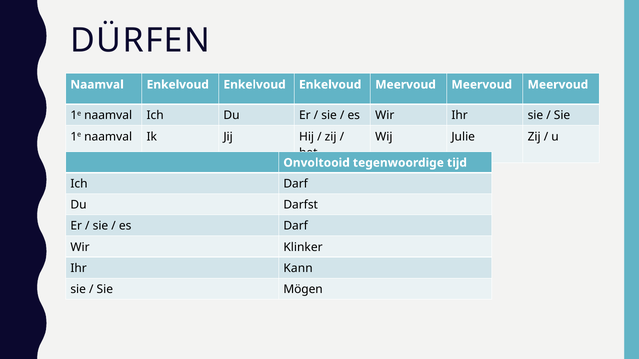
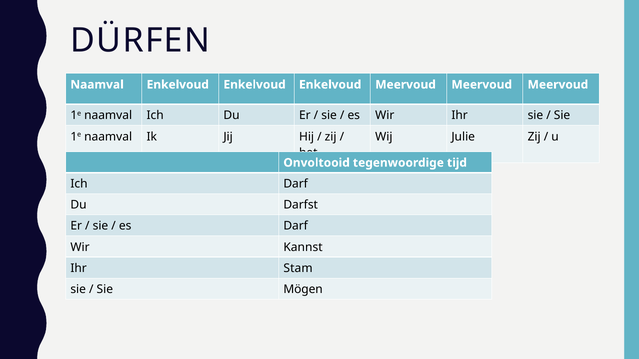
Klinker: Klinker -> Kannst
Kann: Kann -> Stam
